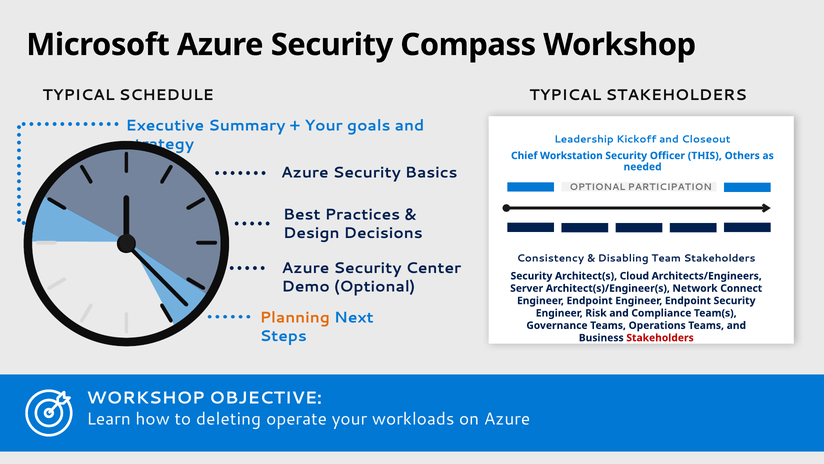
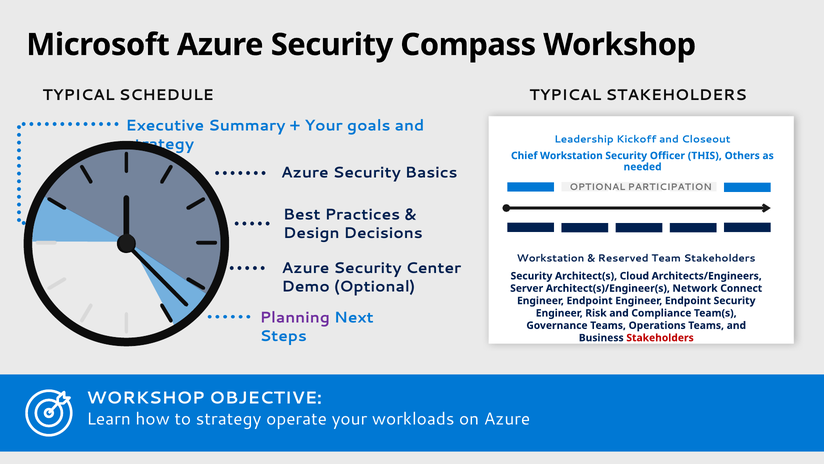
Consistency at (550, 258): Consistency -> Workstation
Disabling: Disabling -> Reserved
Planning colour: orange -> purple
to deleting: deleting -> strategy
